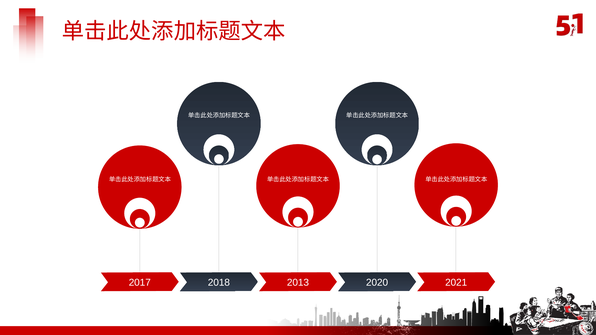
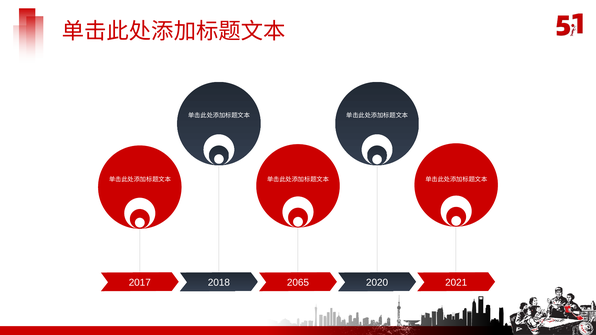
2013: 2013 -> 2065
